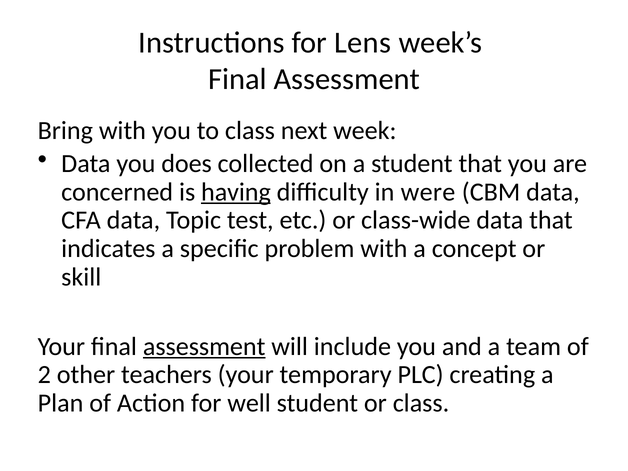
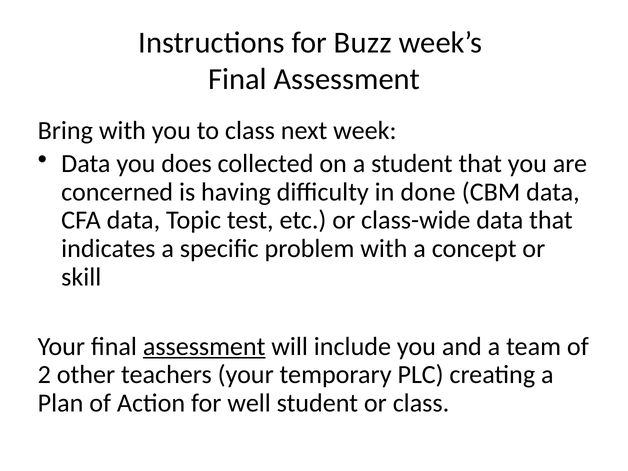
Lens: Lens -> Buzz
having underline: present -> none
were: were -> done
